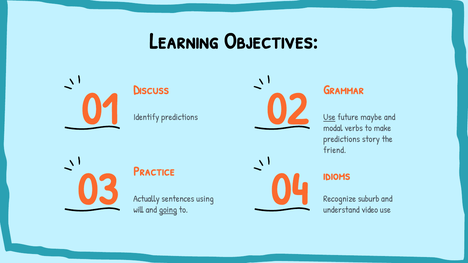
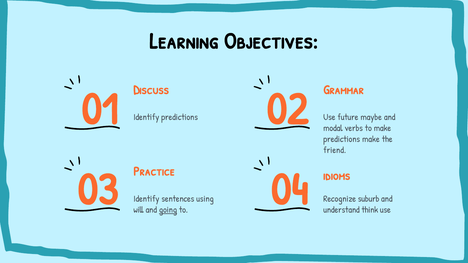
Use at (329, 117) underline: present -> none
predictions story: story -> make
Actually at (146, 199): Actually -> Identify
video: video -> think
